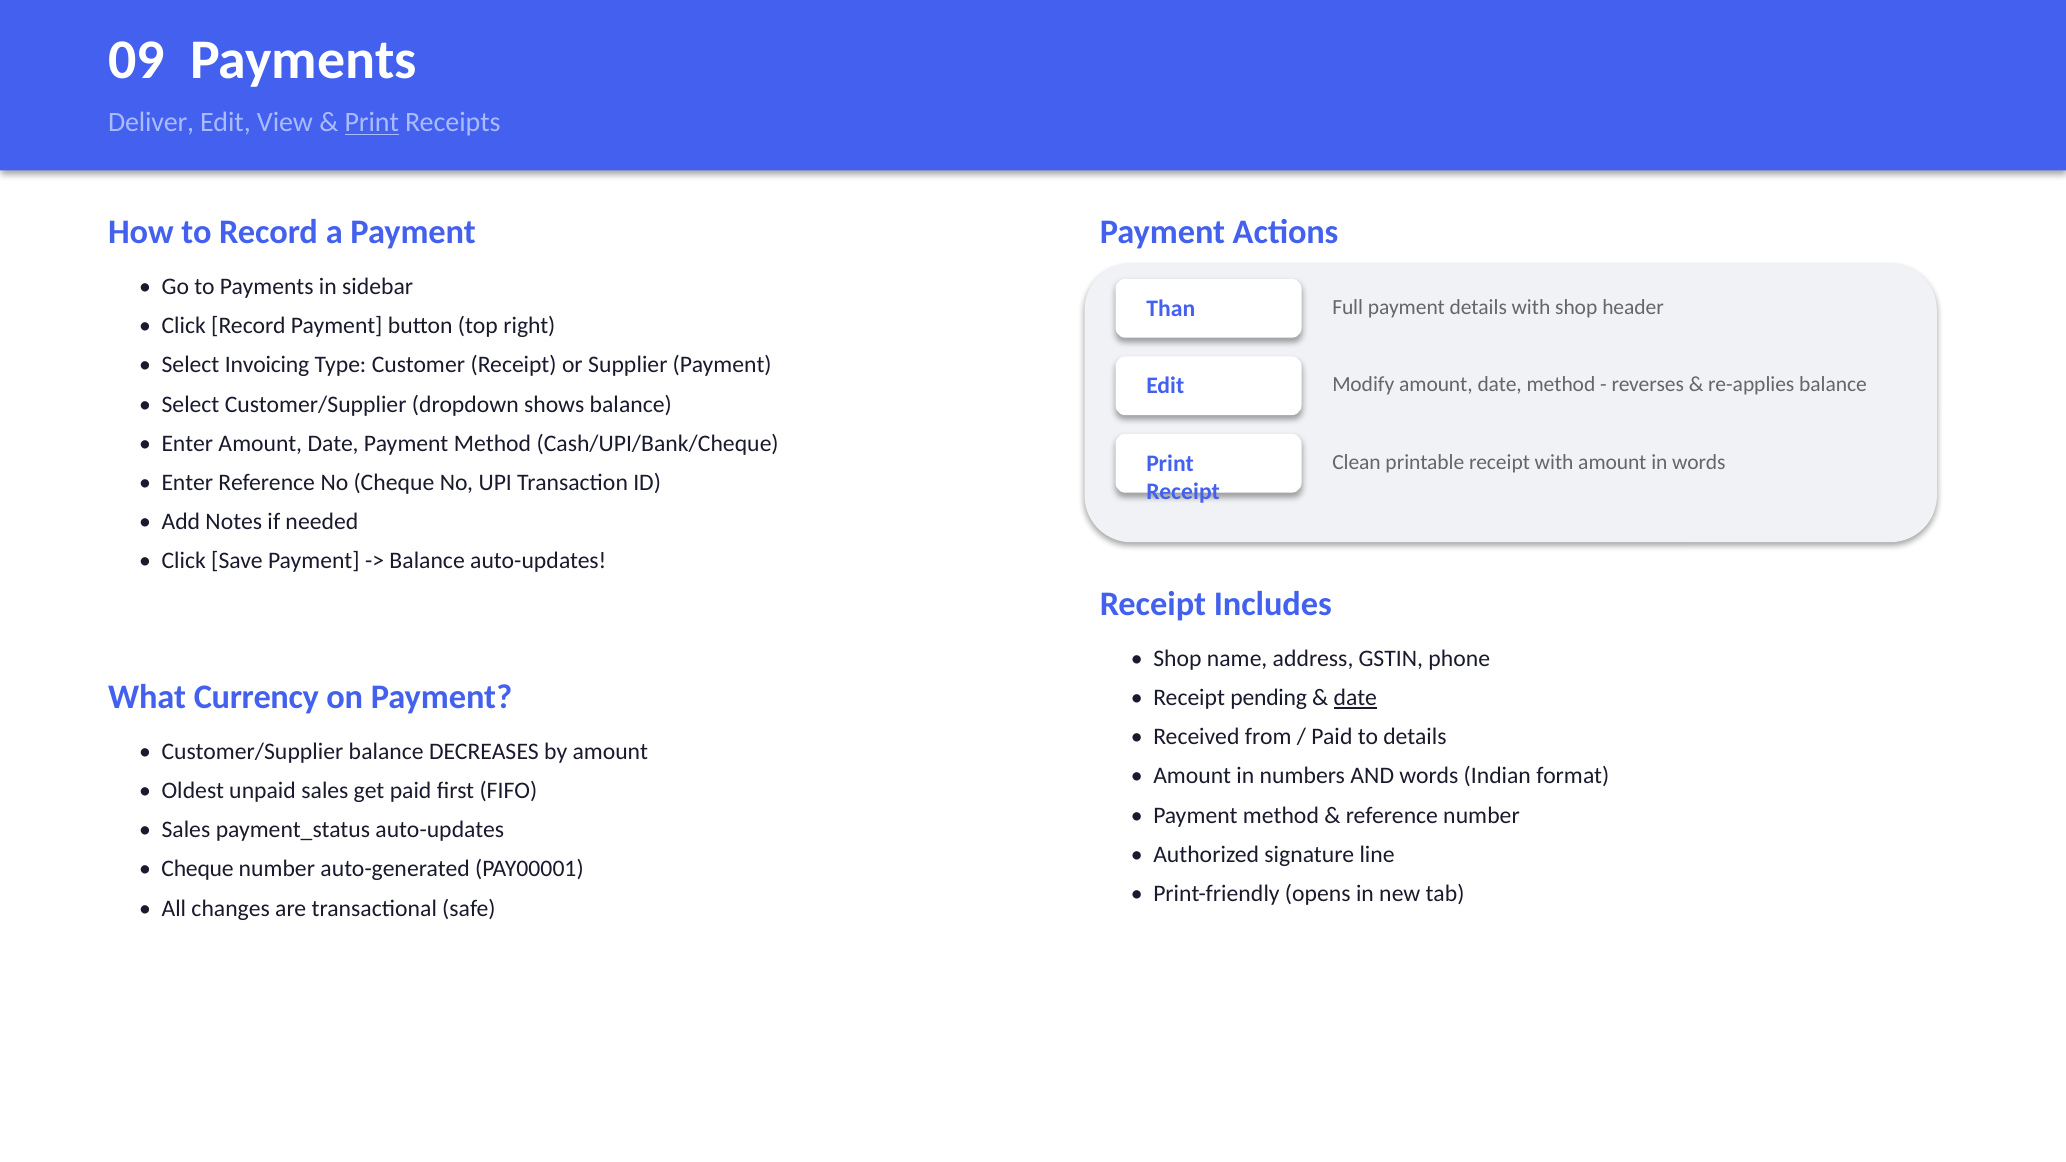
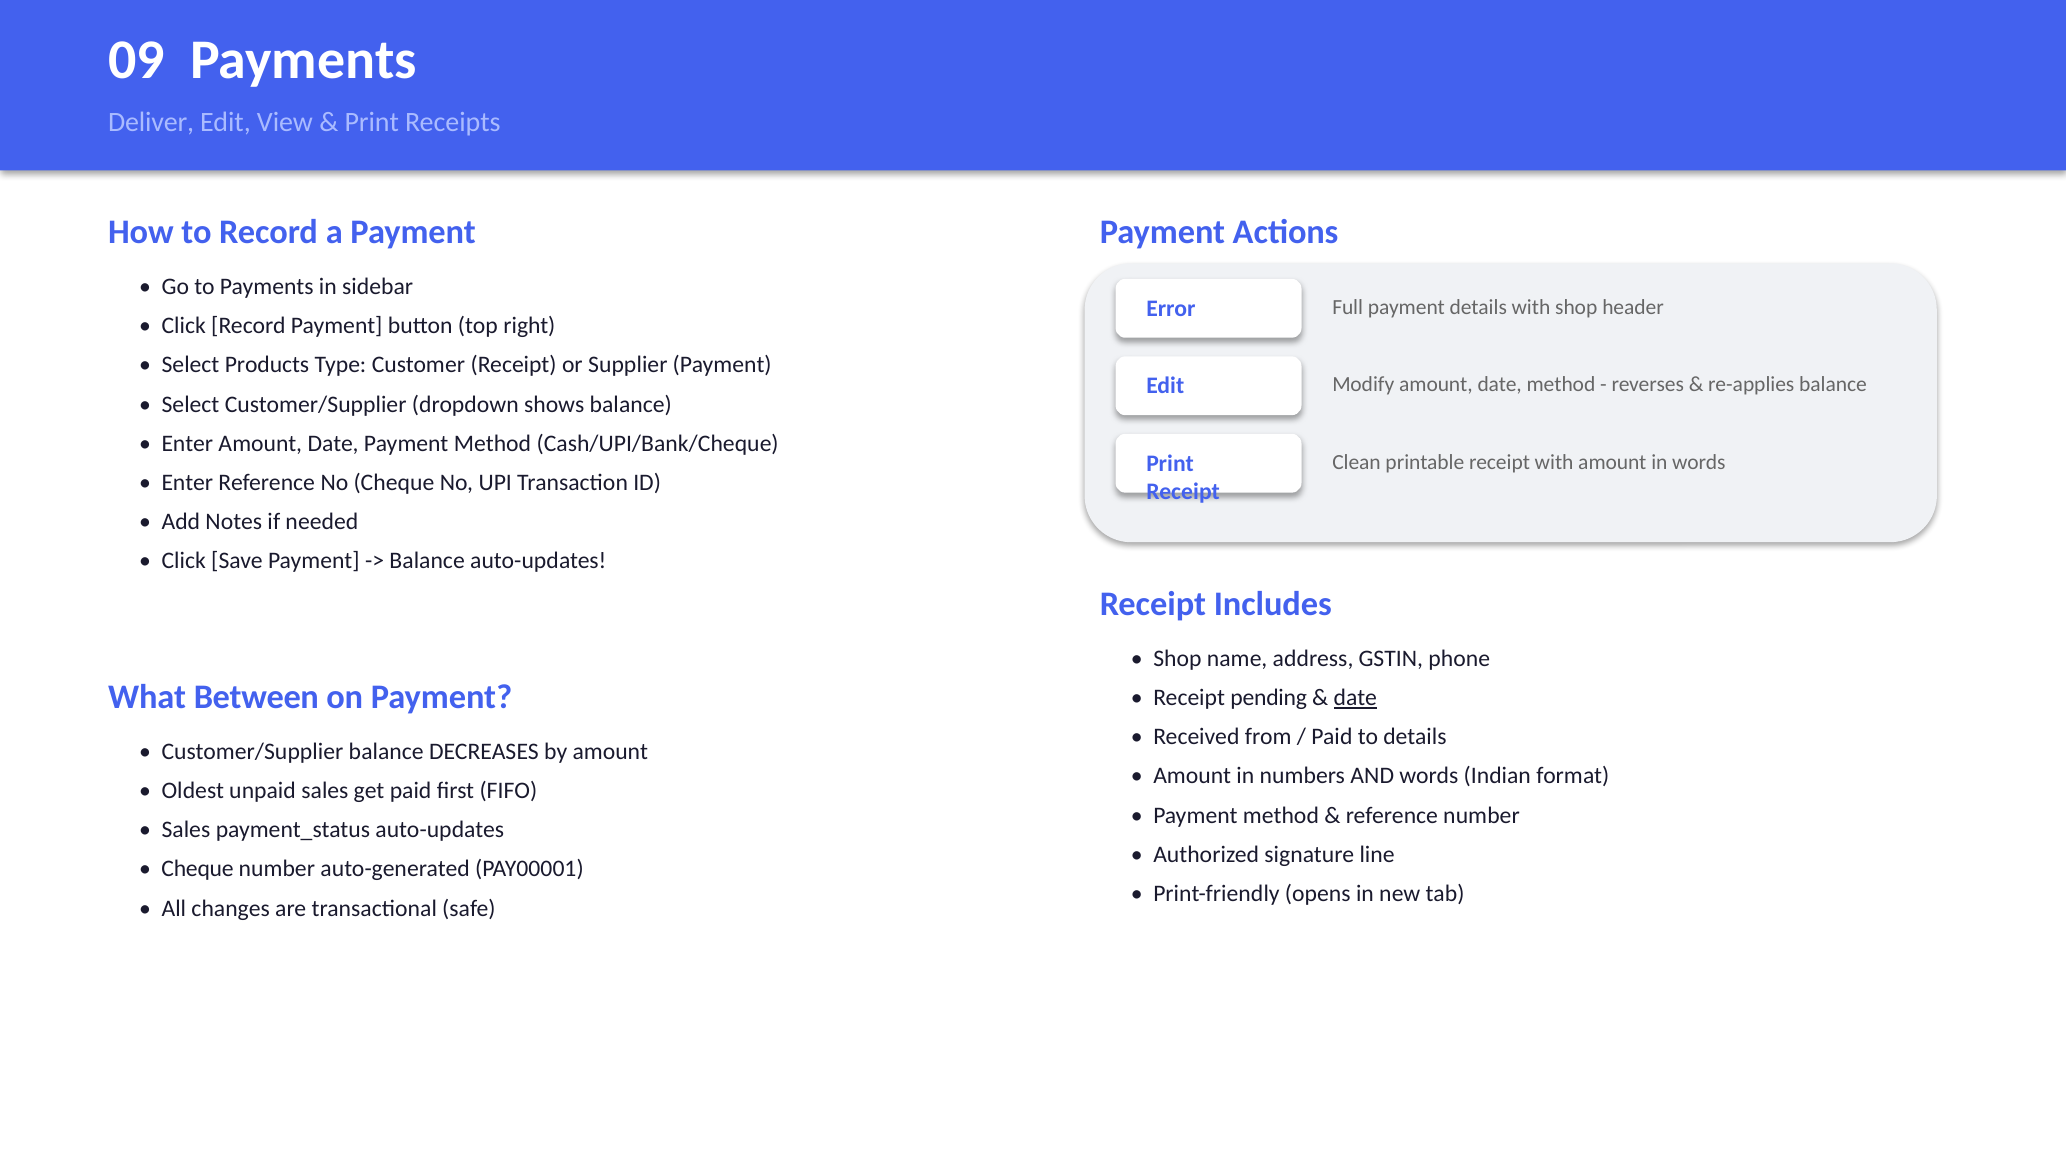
Print at (372, 122) underline: present -> none
Than: Than -> Error
Invoicing: Invoicing -> Products
Currency: Currency -> Between
